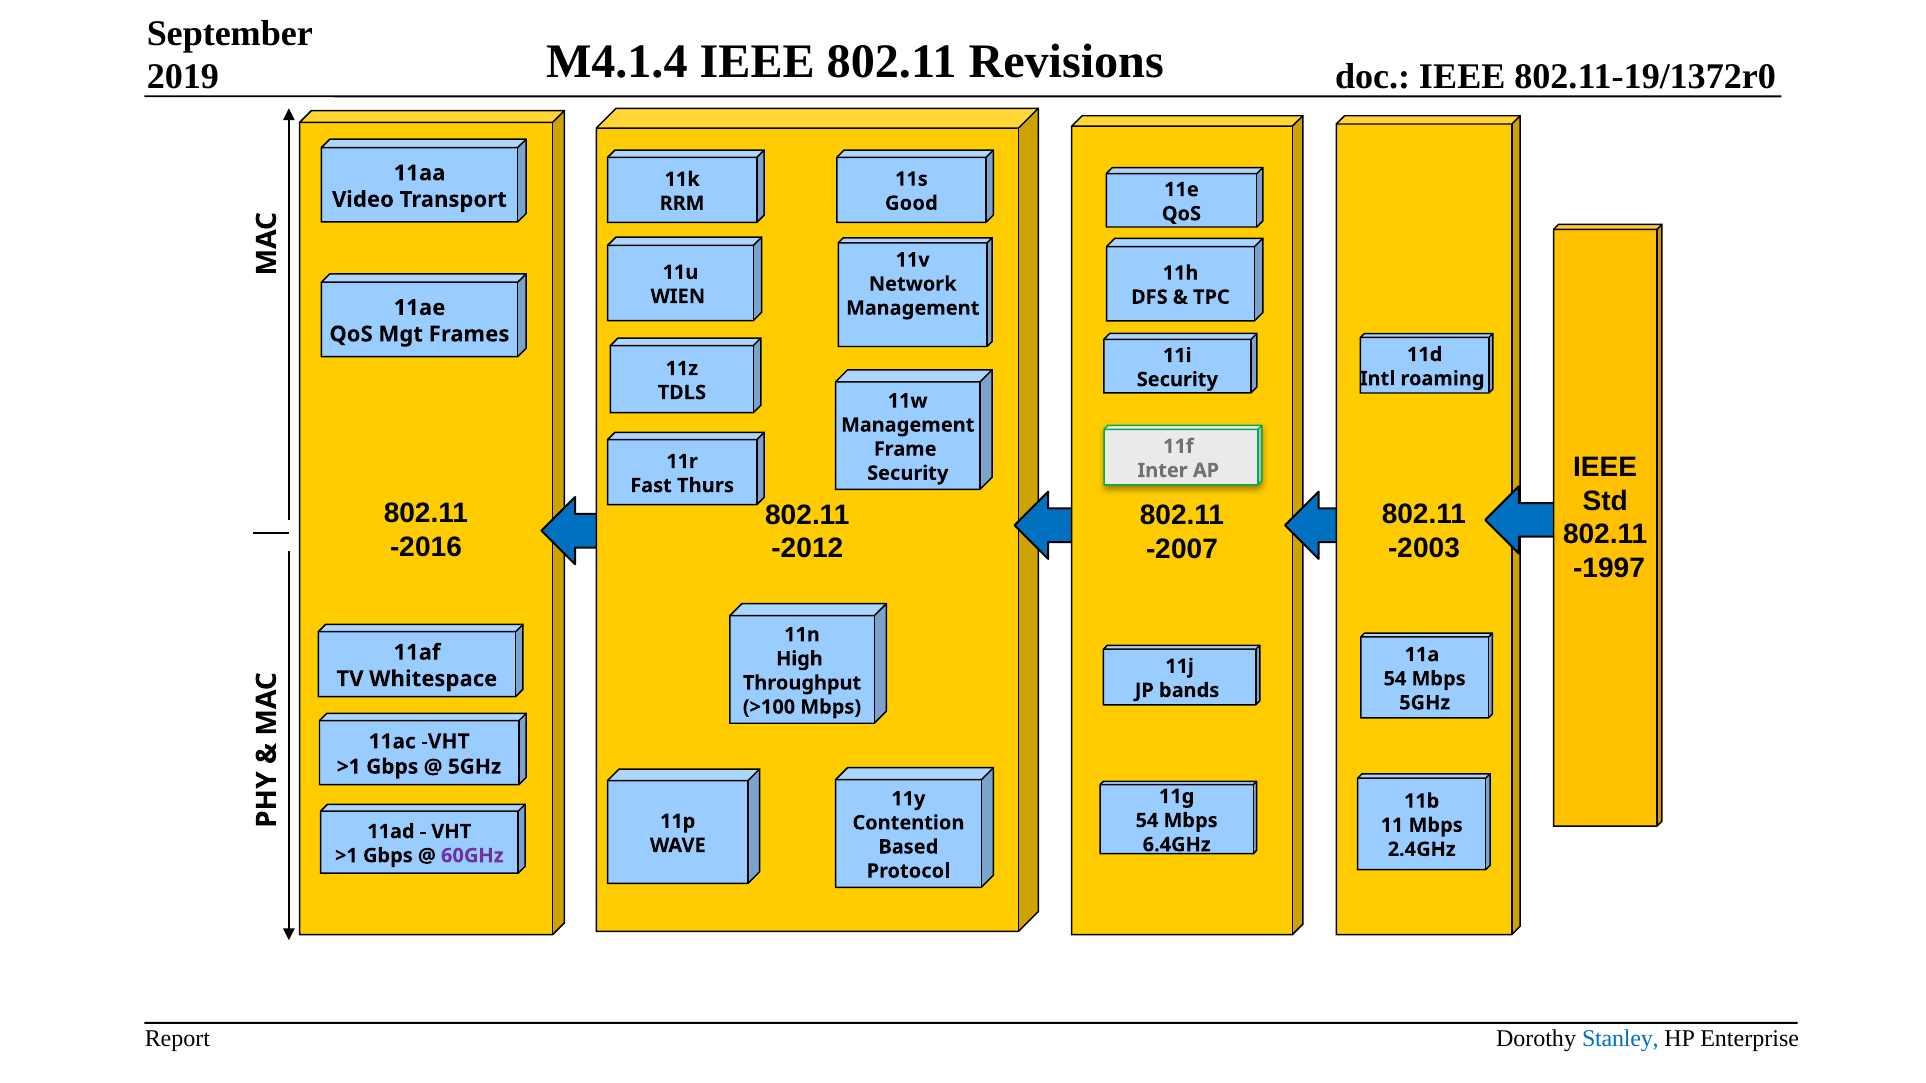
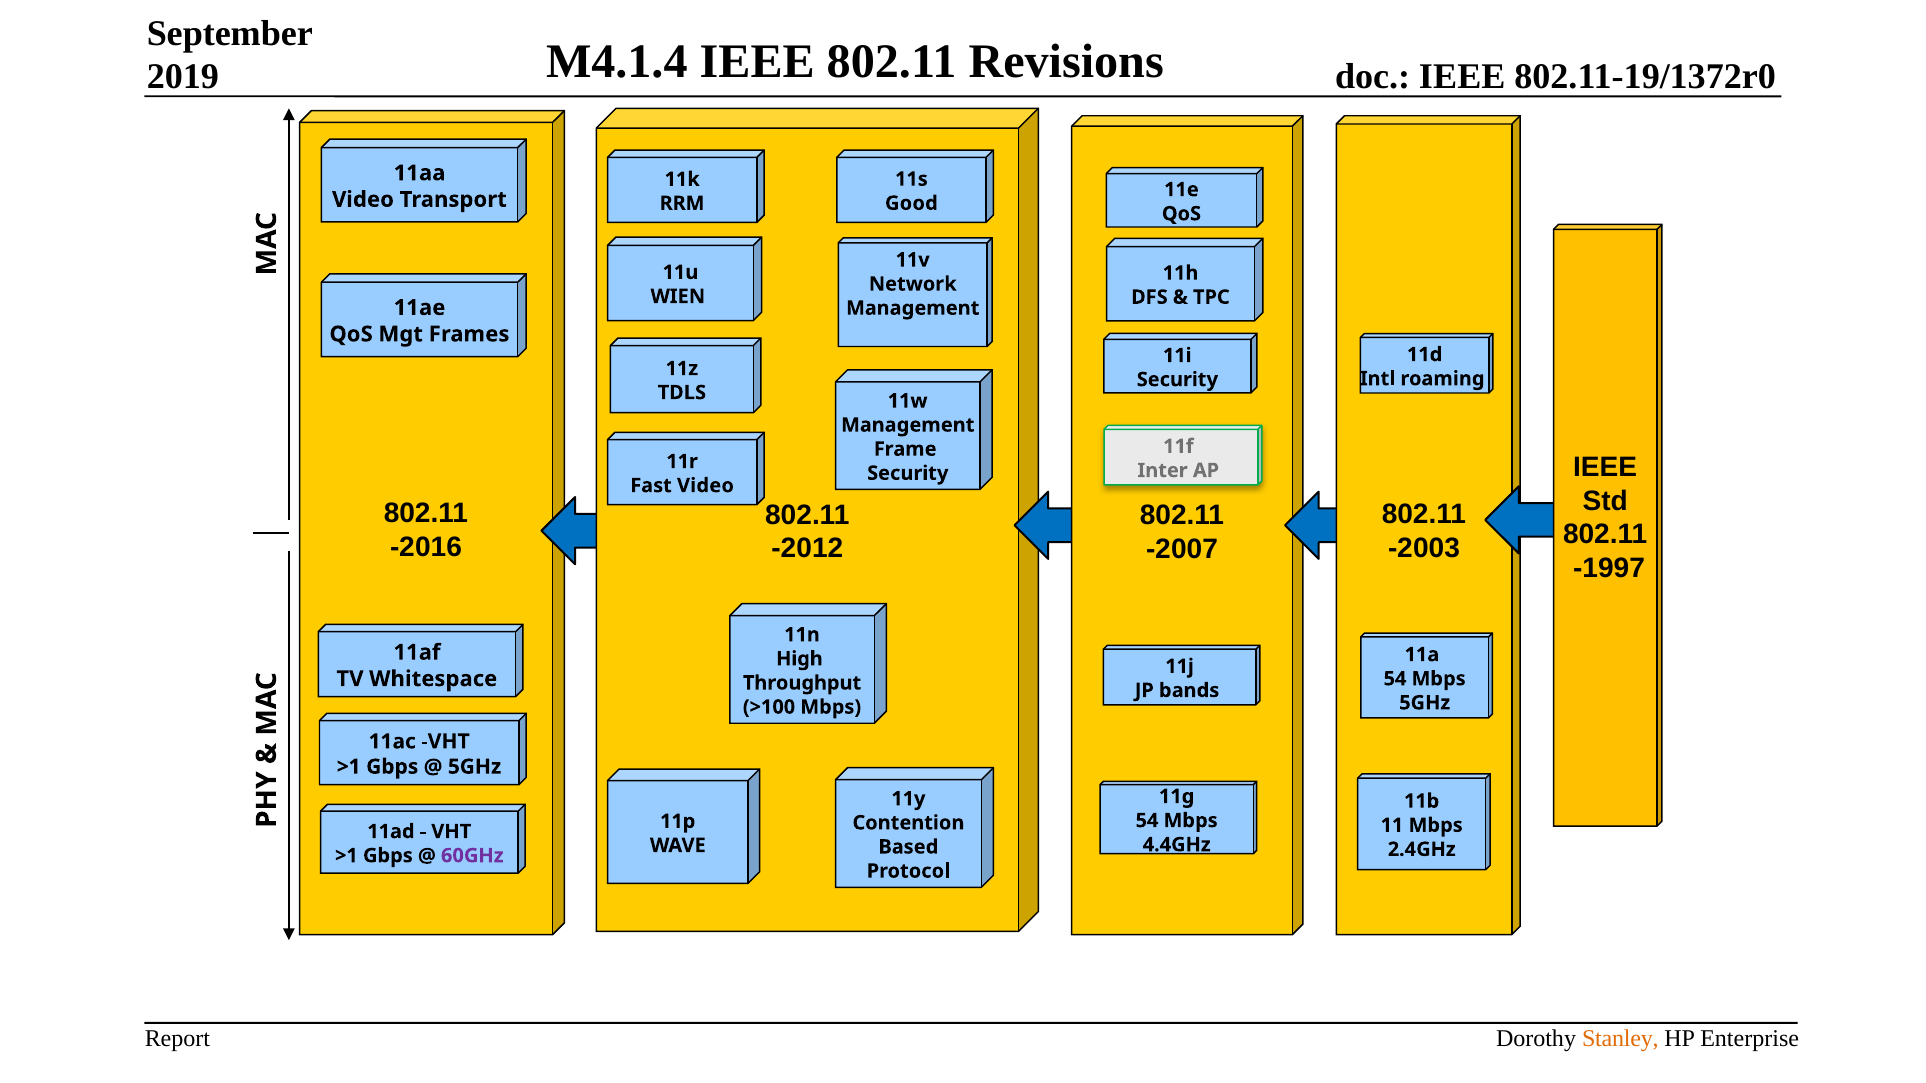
Fast Thurs: Thurs -> Video
6.4GHz: 6.4GHz -> 4.4GHz
Stanley colour: blue -> orange
